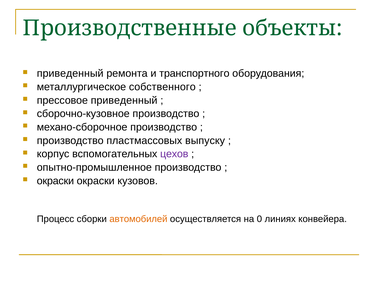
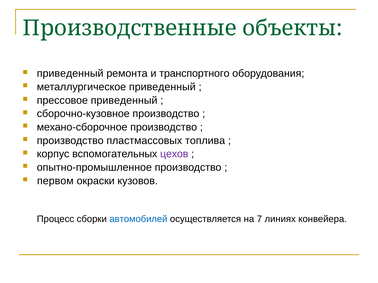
металлургическое собственного: собственного -> приведенный
выпуску: выпуску -> топлива
окраски at (55, 181): окраски -> первом
автомобилей colour: orange -> blue
0: 0 -> 7
